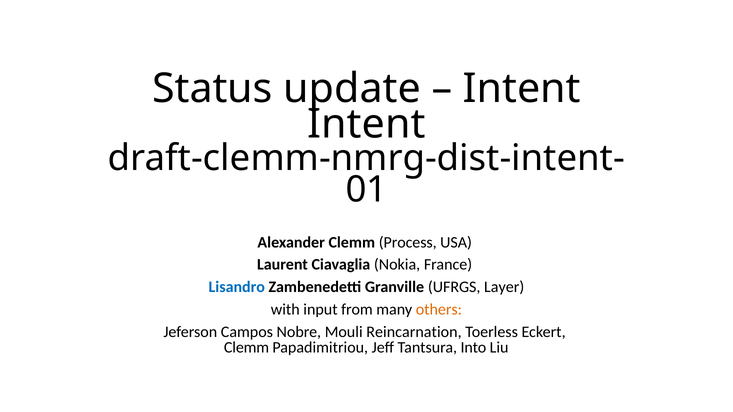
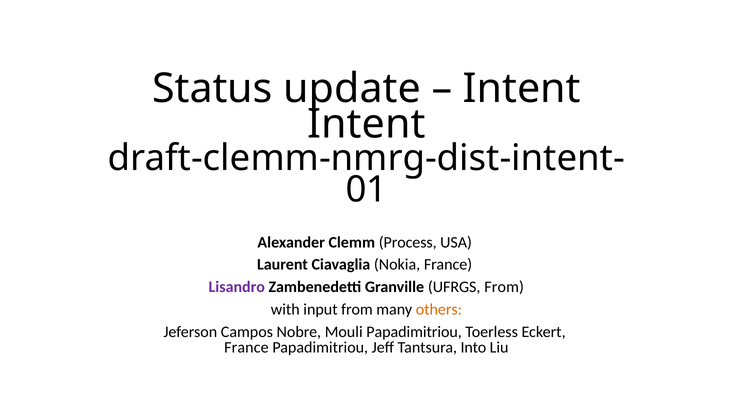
Lisandro colour: blue -> purple
UFRGS Layer: Layer -> From
Mouli Reincarnation: Reincarnation -> Papadimitriou
Clemm at (247, 348): Clemm -> France
